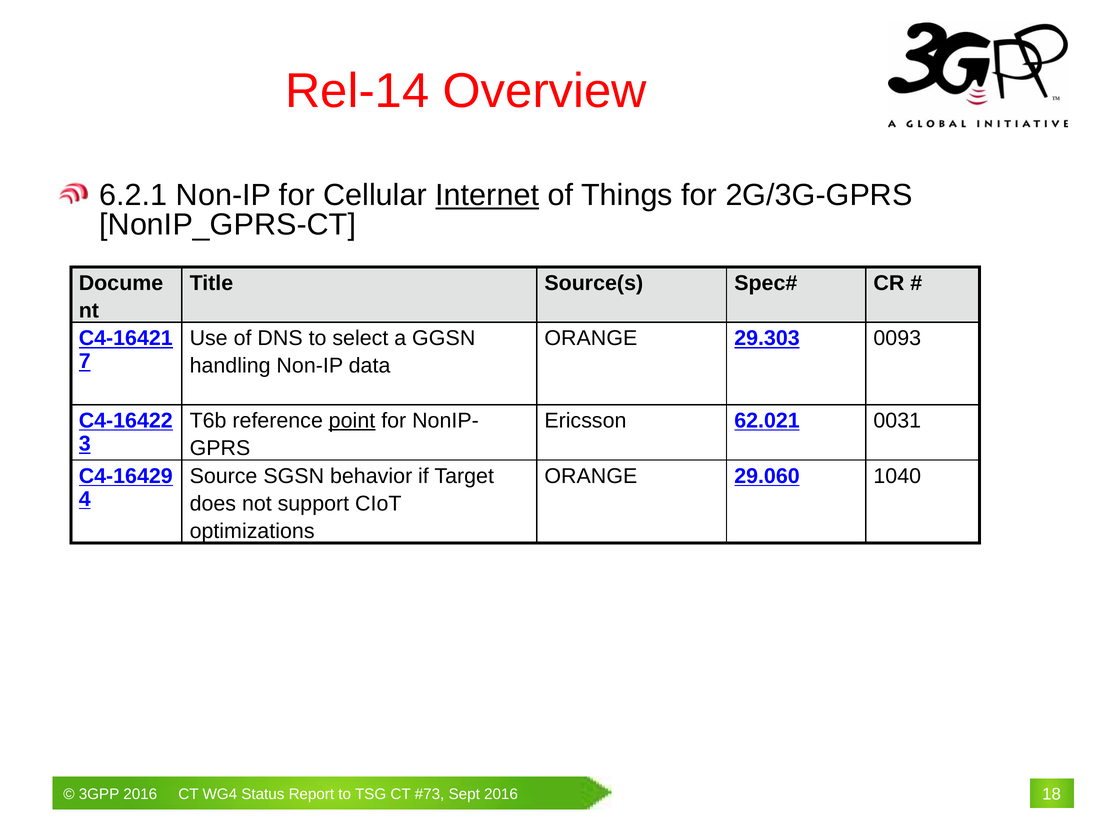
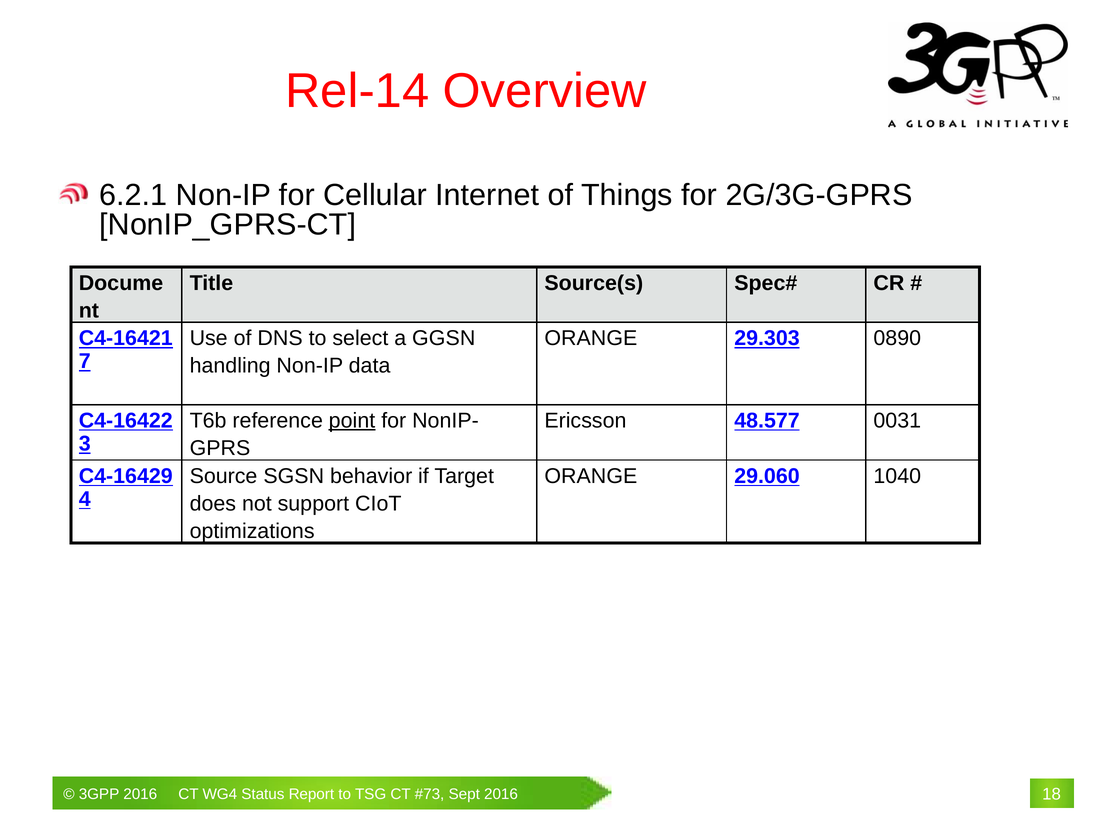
Internet underline: present -> none
0093: 0093 -> 0890
62.021: 62.021 -> 48.577
